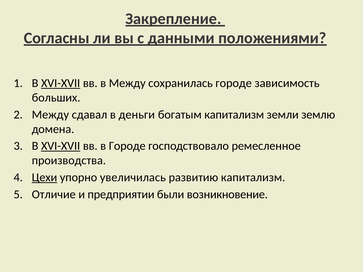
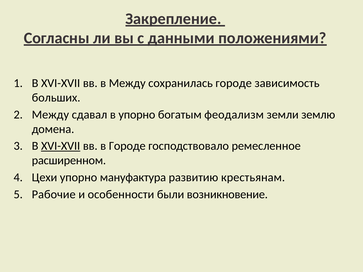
XVI-XVII at (61, 83) underline: present -> none
в деньги: деньги -> упорно
богатым капитализм: капитализм -> феодализм
производства: производства -> расширенном
Цехи underline: present -> none
увеличилась: увеличилась -> мануфактура
развитию капитализм: капитализм -> крестьянам
Отличие: Отличие -> Рабочие
предприятии: предприятии -> особенности
